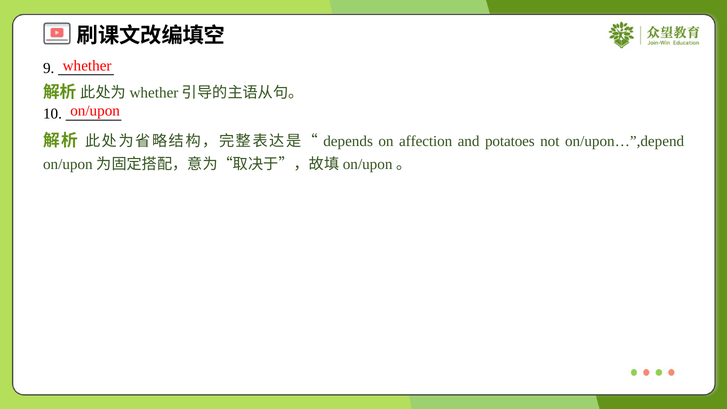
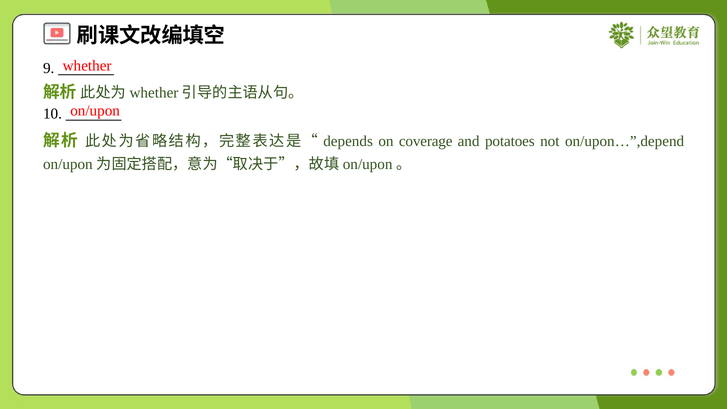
affection: affection -> coverage
